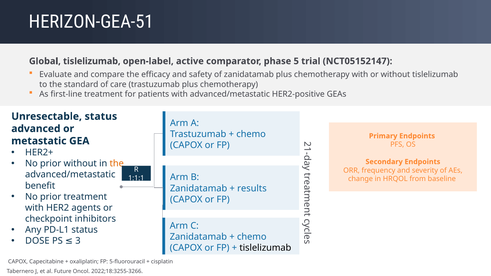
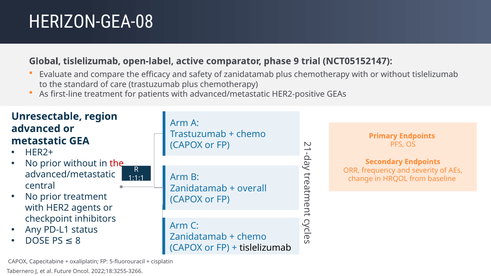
HERIZON-GEA-51: HERIZON-GEA-51 -> HERIZON-GEA-08
5: 5 -> 9
Unresectable status: status -> region
the at (117, 164) colour: orange -> red
benefit: benefit -> central
results: results -> overall
3: 3 -> 8
